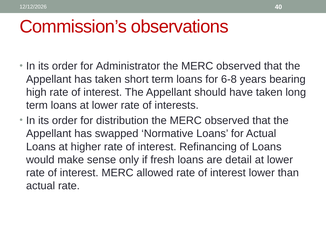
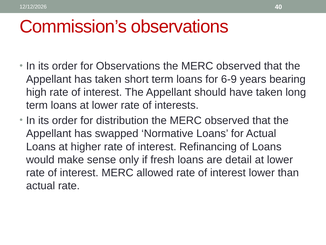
for Administrator: Administrator -> Observations
6-8: 6-8 -> 6-9
